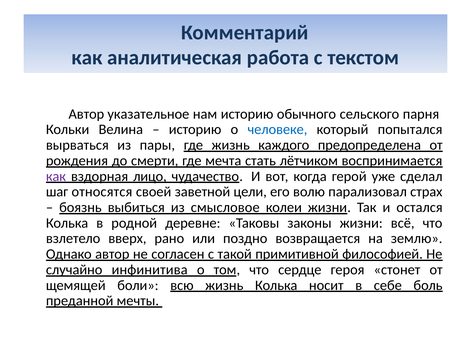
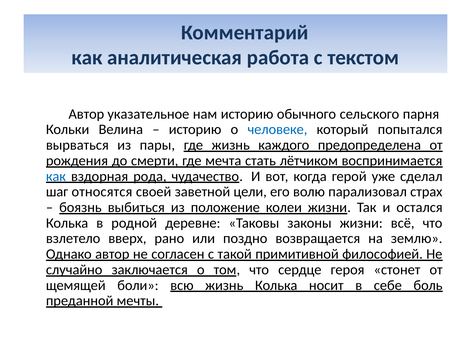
как at (56, 176) colour: purple -> blue
лицо: лицо -> рода
смысловое: смысловое -> положение
инфинитива: инфинитива -> заключается
